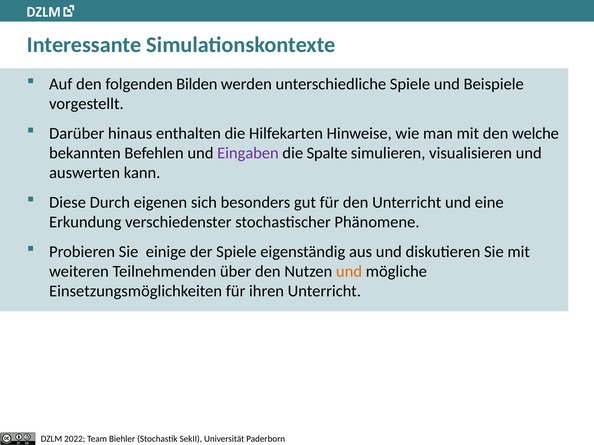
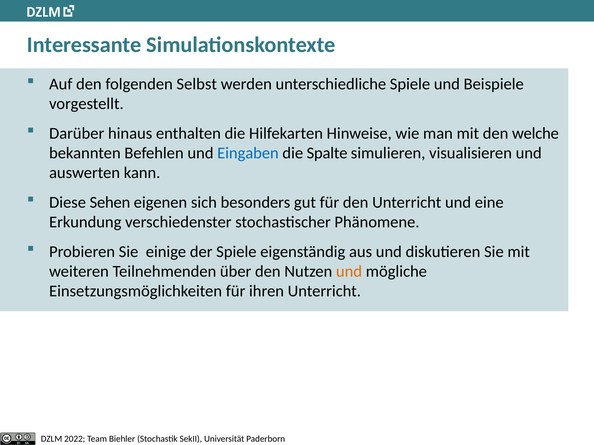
Bilden: Bilden -> Selbst
Eingaben colour: purple -> blue
Durch: Durch -> Sehen
